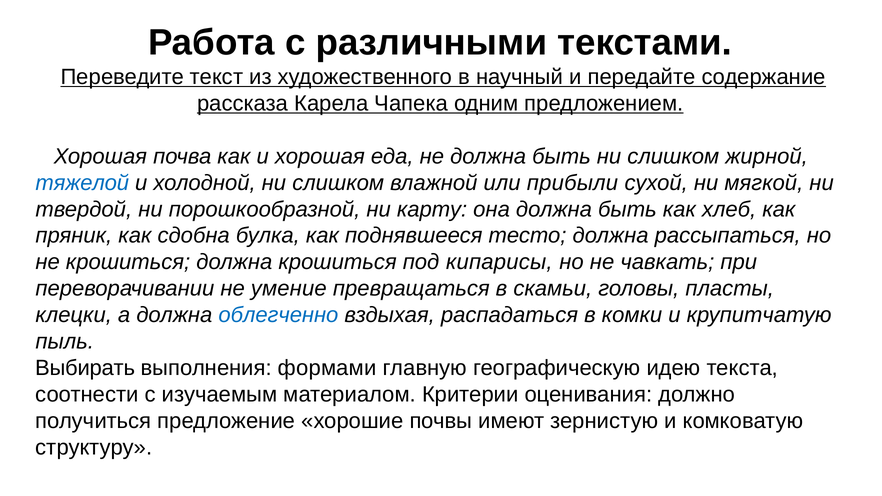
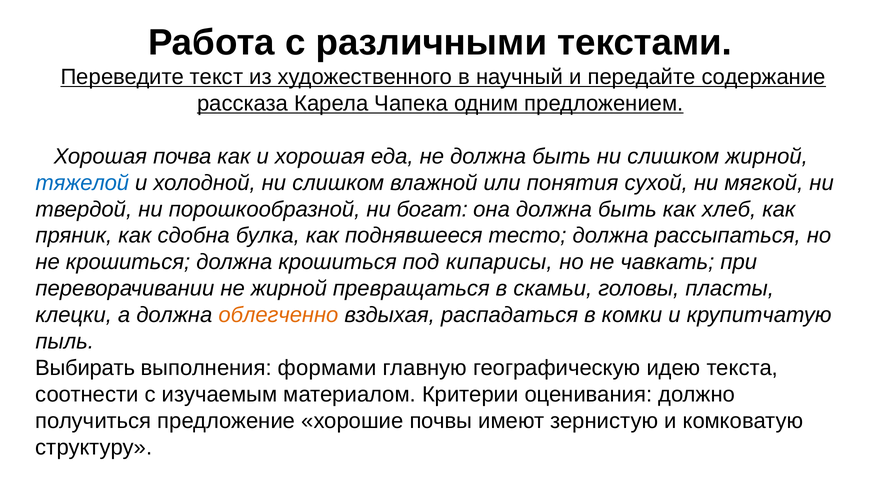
прибыли: прибыли -> понятия
карту: карту -> богат
не умение: умение -> жирной
облегченно colour: blue -> orange
